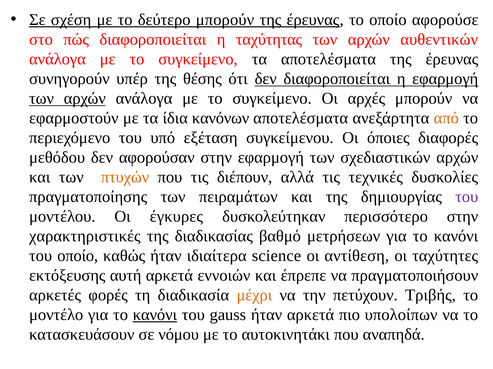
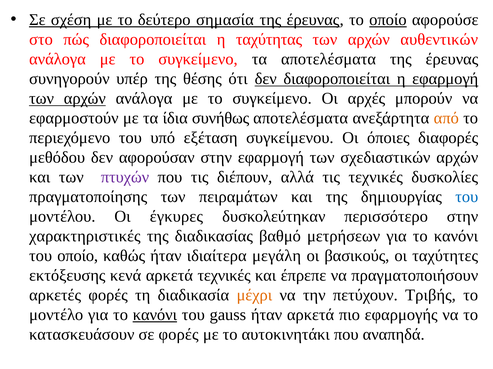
δεύτερο μπορούν: μπορούν -> σημασία
οποίο at (388, 20) underline: none -> present
κανόνων: κανόνων -> συνήθως
πτυχών colour: orange -> purple
του at (467, 197) colour: purple -> blue
science: science -> μεγάλη
αντίθεση: αντίθεση -> βασικούς
αυτή: αυτή -> κενά
αρκετά εννοιών: εννοιών -> τεχνικές
υπολοίπων: υπολοίπων -> εφαρμογής
σε νόμου: νόμου -> φορές
